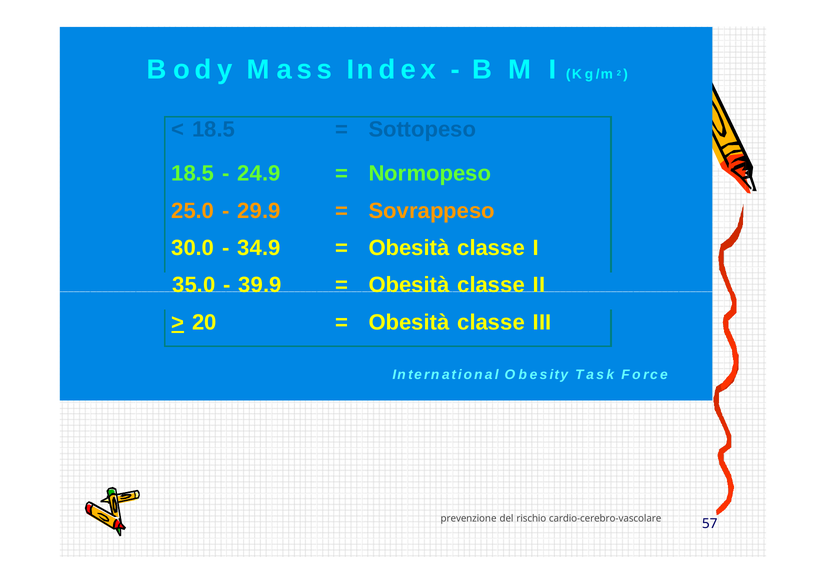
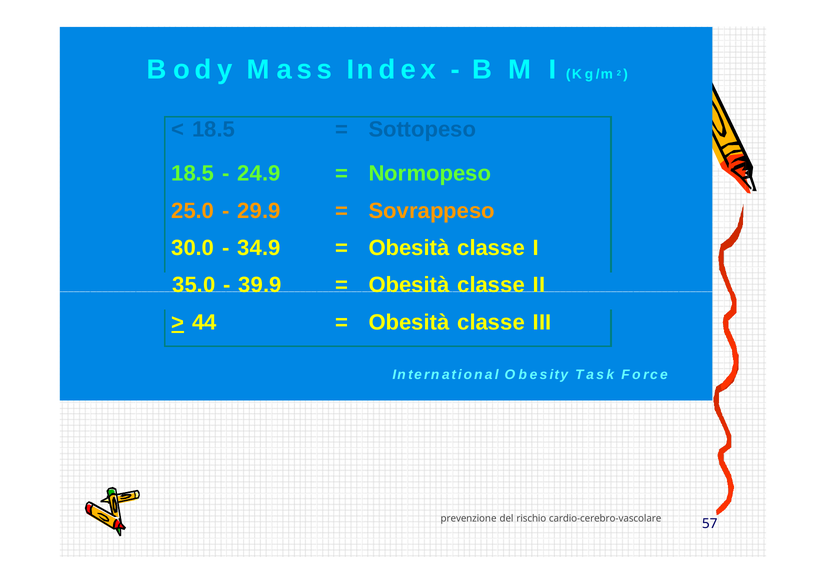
20: 20 -> 44
